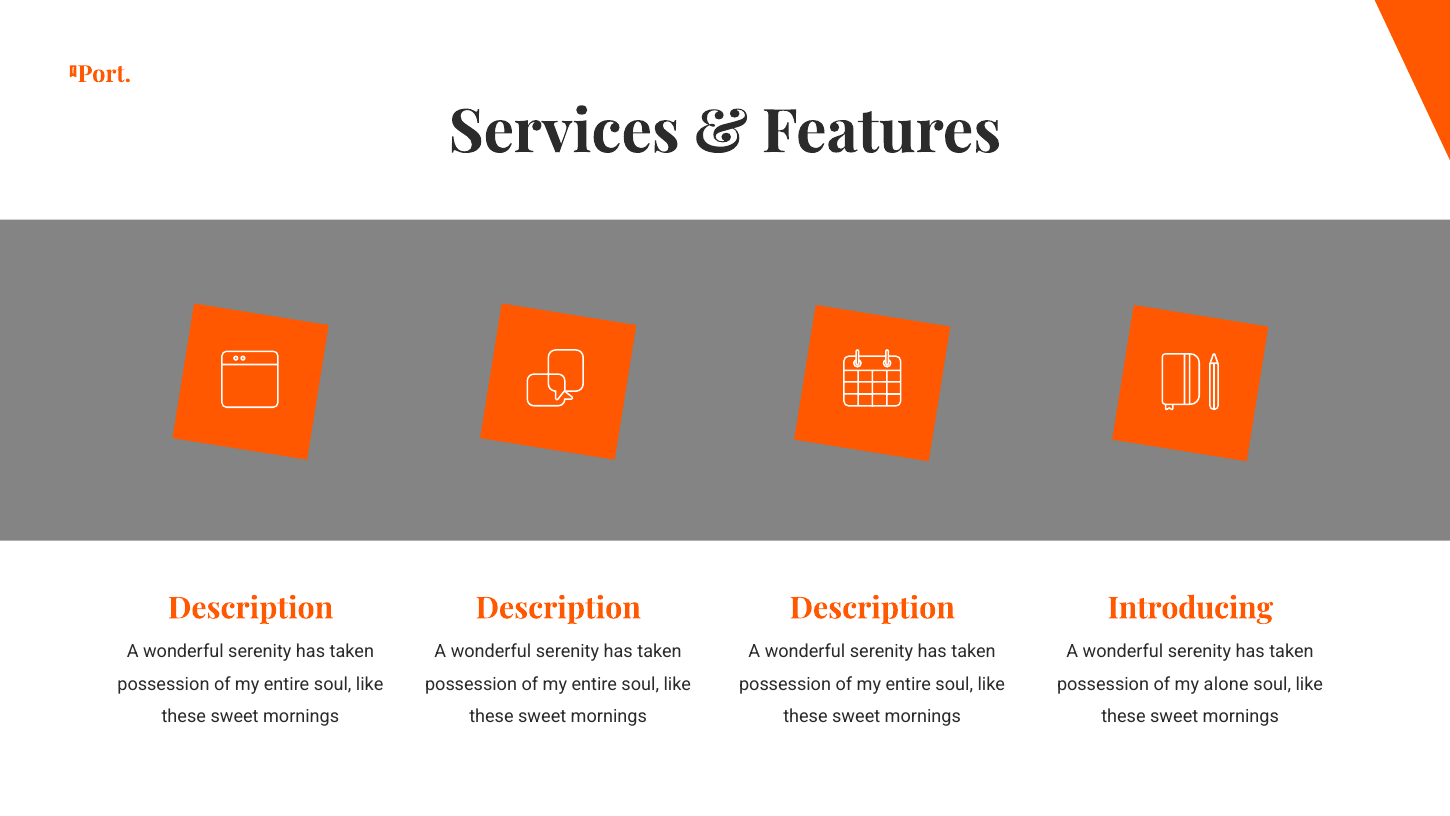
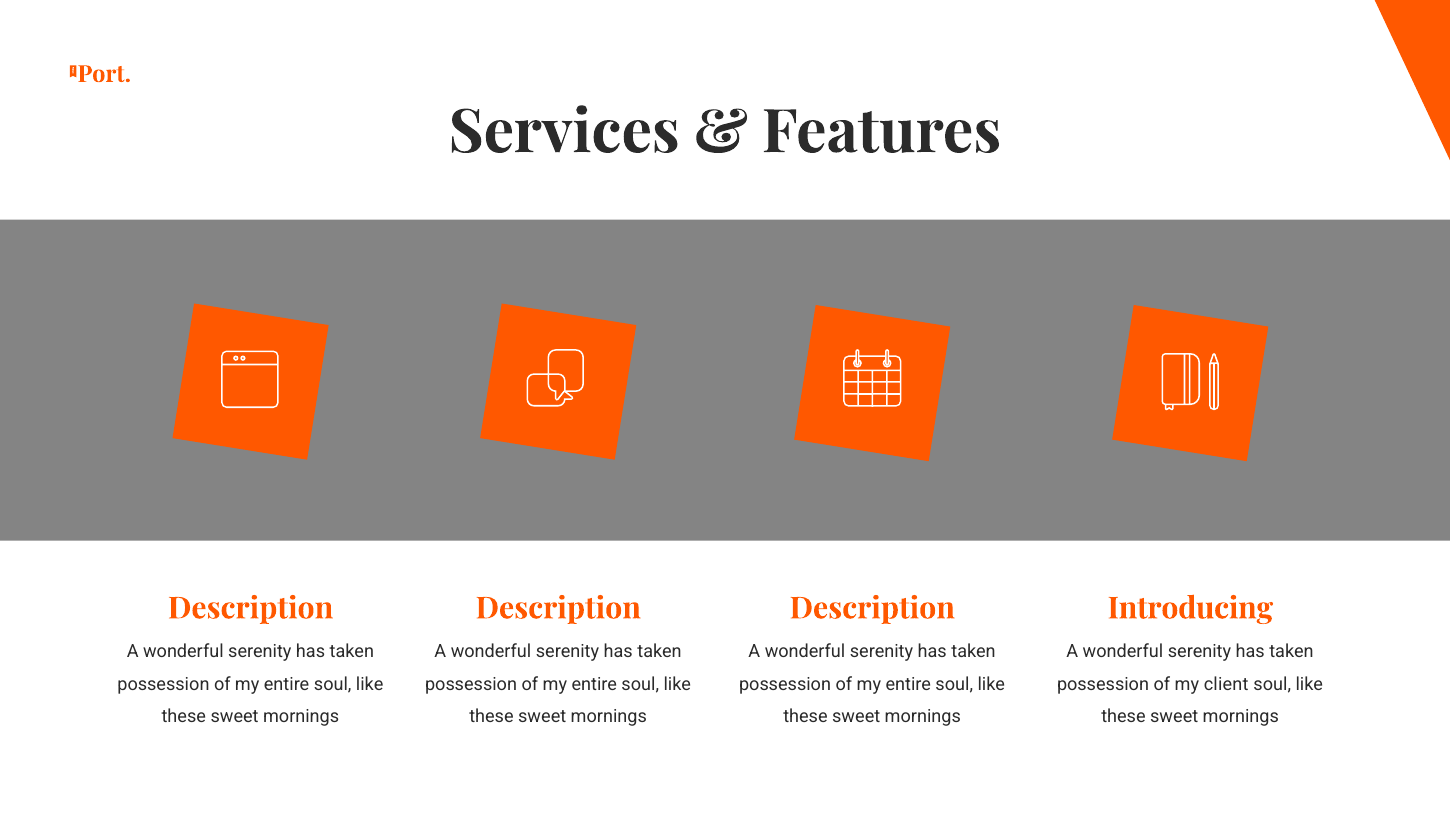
alone: alone -> client
